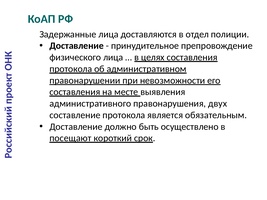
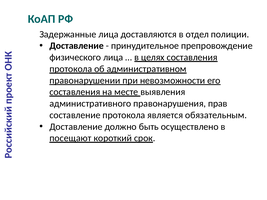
двух: двух -> прав
